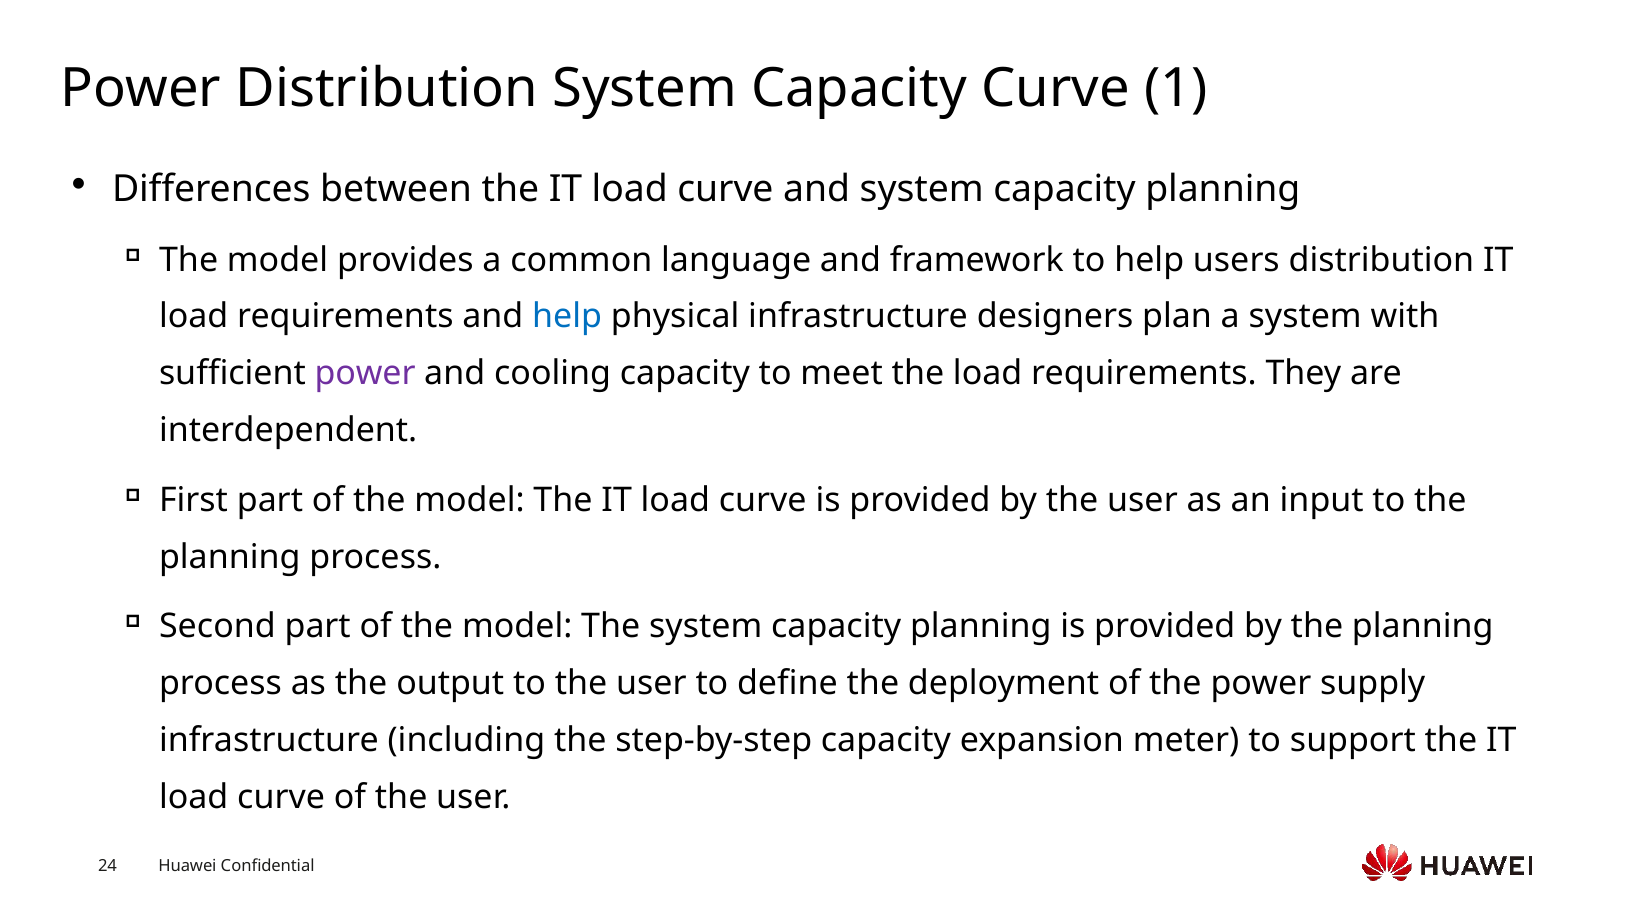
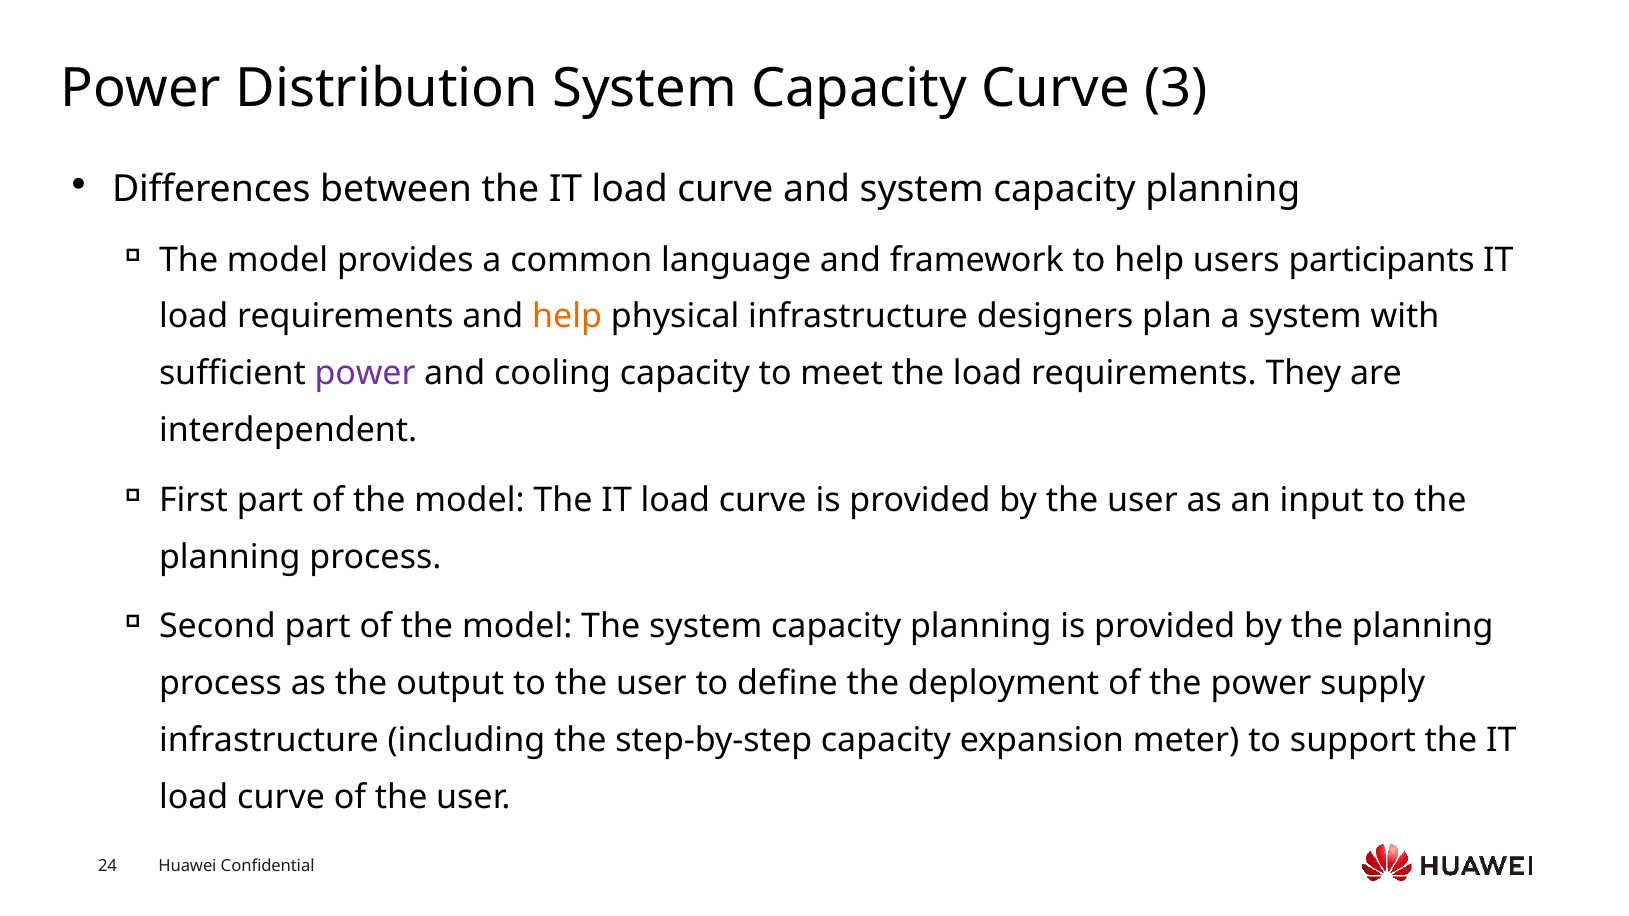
1: 1 -> 3
users distribution: distribution -> participants
help at (567, 317) colour: blue -> orange
